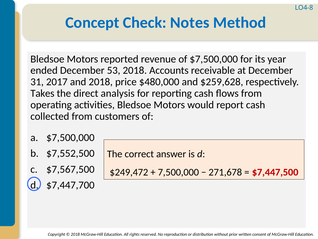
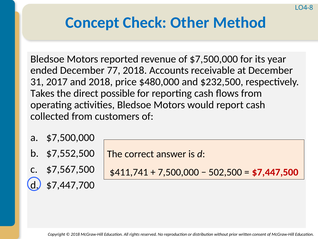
Notes: Notes -> Other
53: 53 -> 77
$259,628: $259,628 -> $232,500
analysis: analysis -> possible
$249,472: $249,472 -> $411,741
271,678: 271,678 -> 502,500
